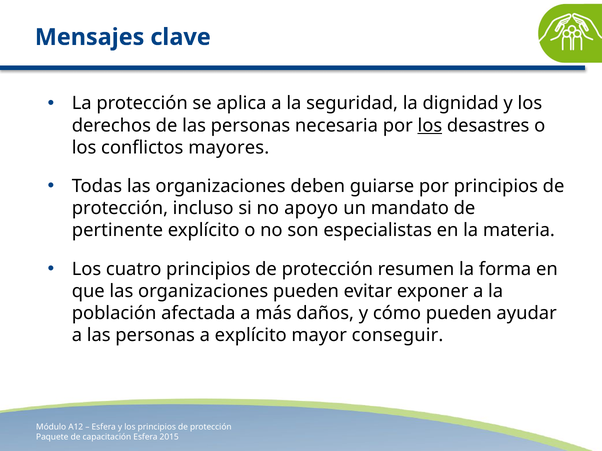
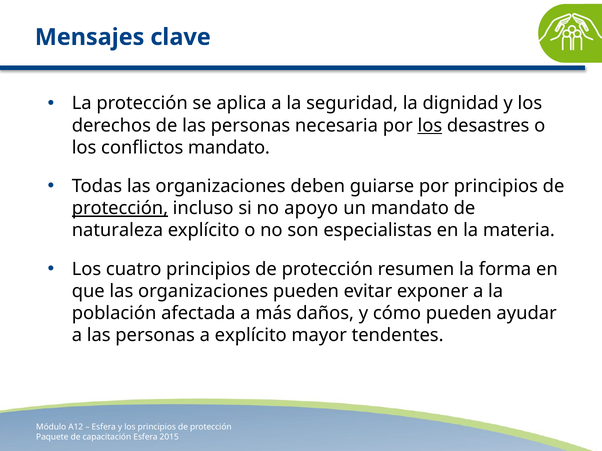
conflictos mayores: mayores -> mandato
protección at (120, 209) underline: none -> present
pertinente: pertinente -> naturaleza
conseguir: conseguir -> tendentes
